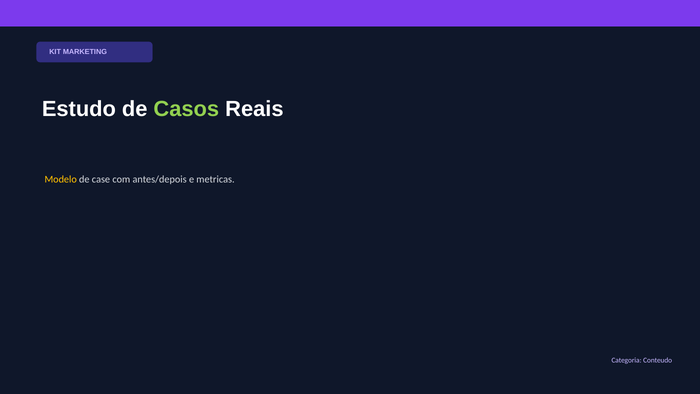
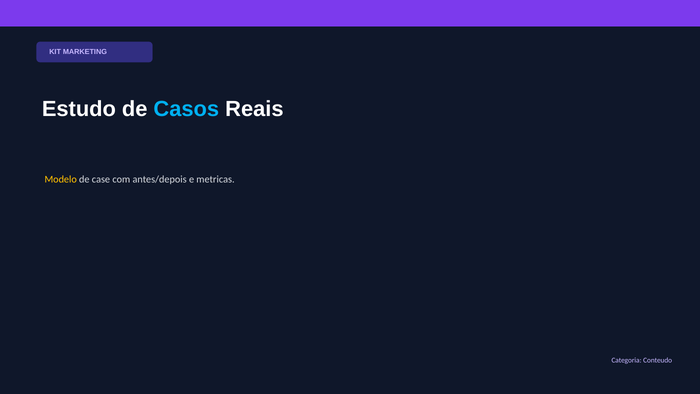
Casos colour: light green -> light blue
